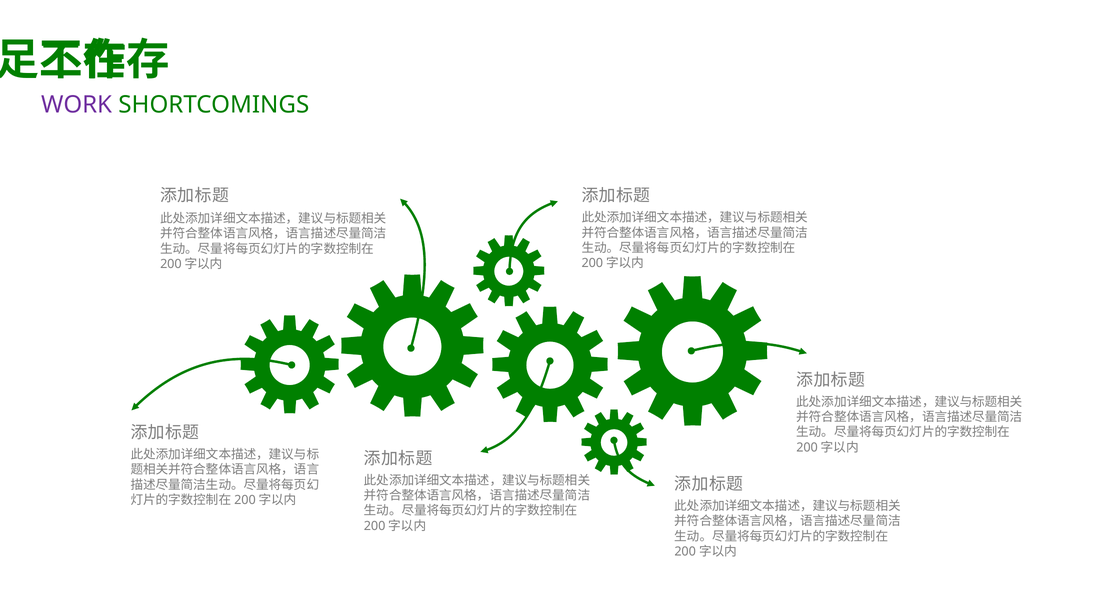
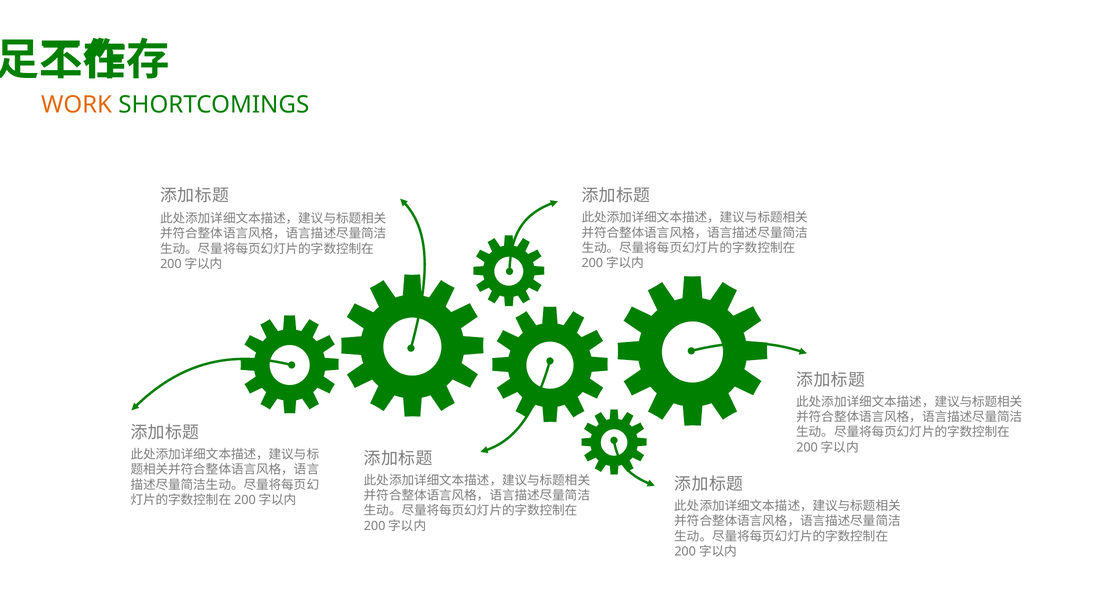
WORK colour: purple -> orange
